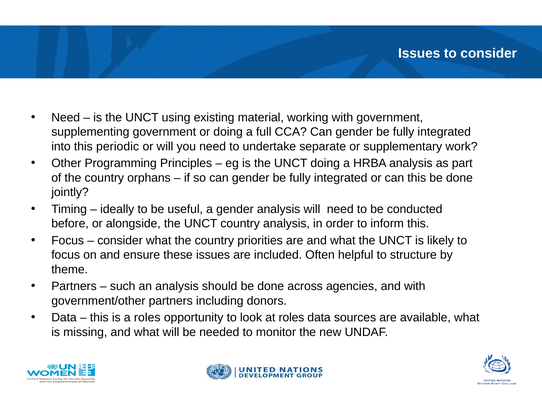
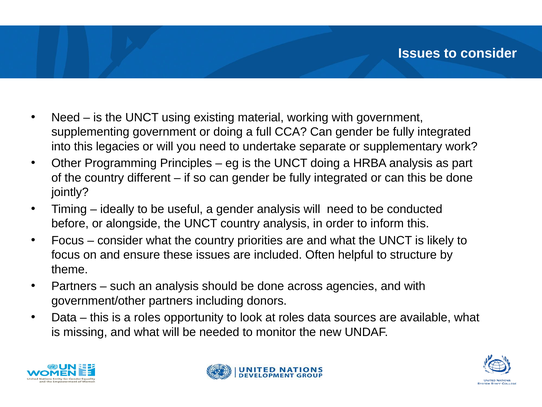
periodic: periodic -> legacies
orphans: orphans -> different
